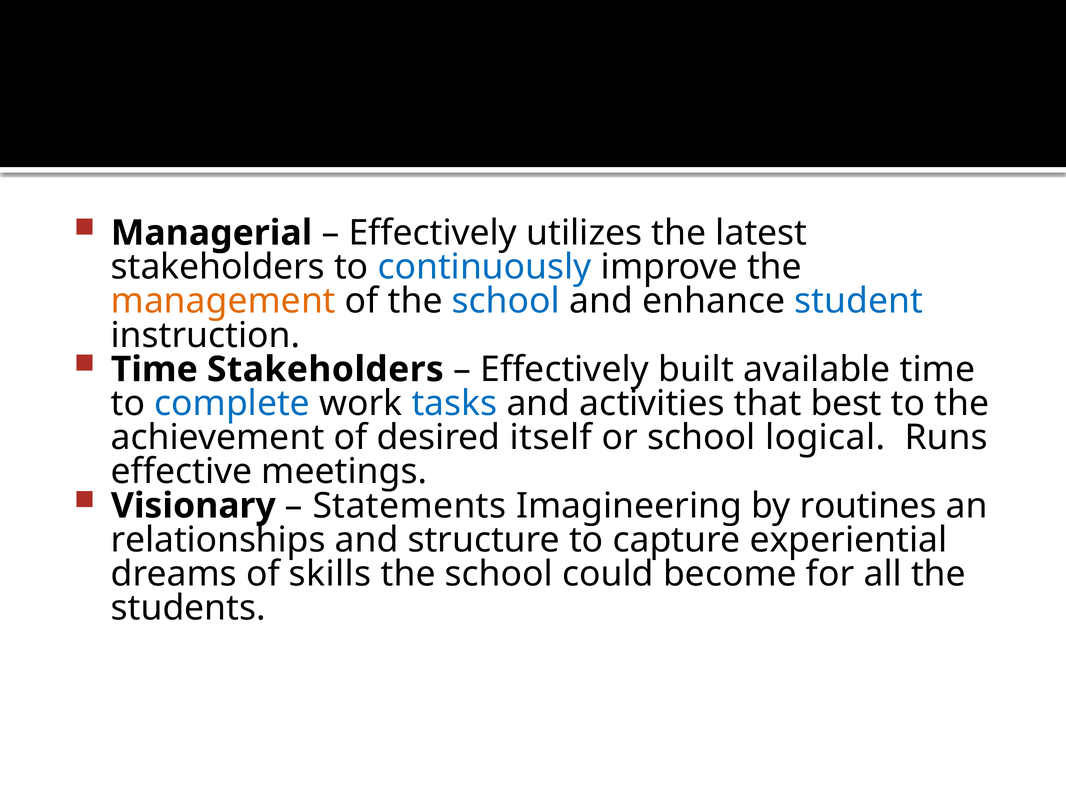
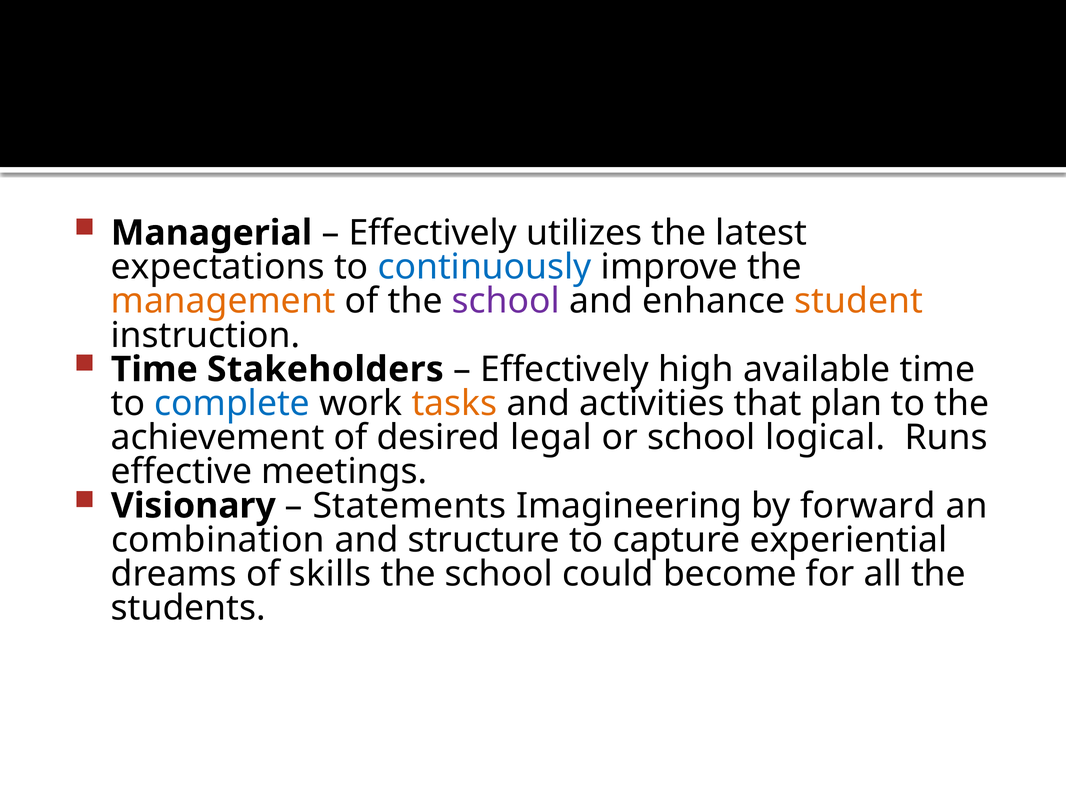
stakeholders at (218, 267): stakeholders -> expectations
school at (506, 301) colour: blue -> purple
student colour: blue -> orange
built: built -> high
tasks colour: blue -> orange
best: best -> plan
itself: itself -> legal
routines: routines -> forward
relationships: relationships -> combination
